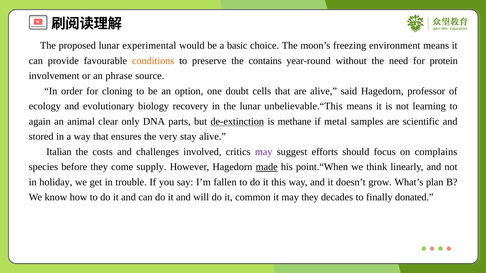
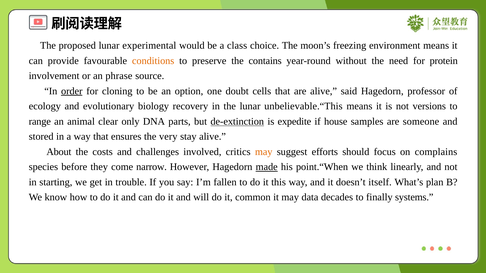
basic: basic -> class
order underline: none -> present
learning: learning -> versions
again: again -> range
methane: methane -> expedite
metal: metal -> house
scientific: scientific -> someone
Italian: Italian -> About
may at (264, 152) colour: purple -> orange
supply: supply -> narrow
holiday: holiday -> starting
grow: grow -> itself
may they: they -> data
donated: donated -> systems
